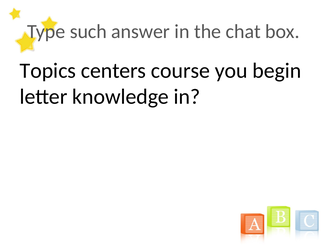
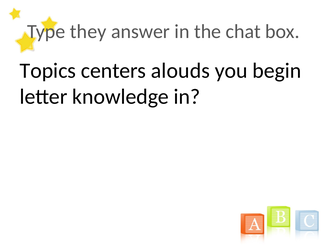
such: such -> they
course: course -> alouds
